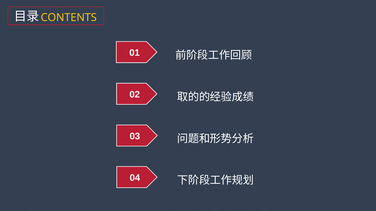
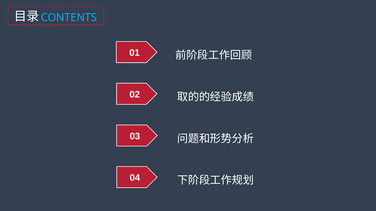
CONTENTS colour: yellow -> light blue
